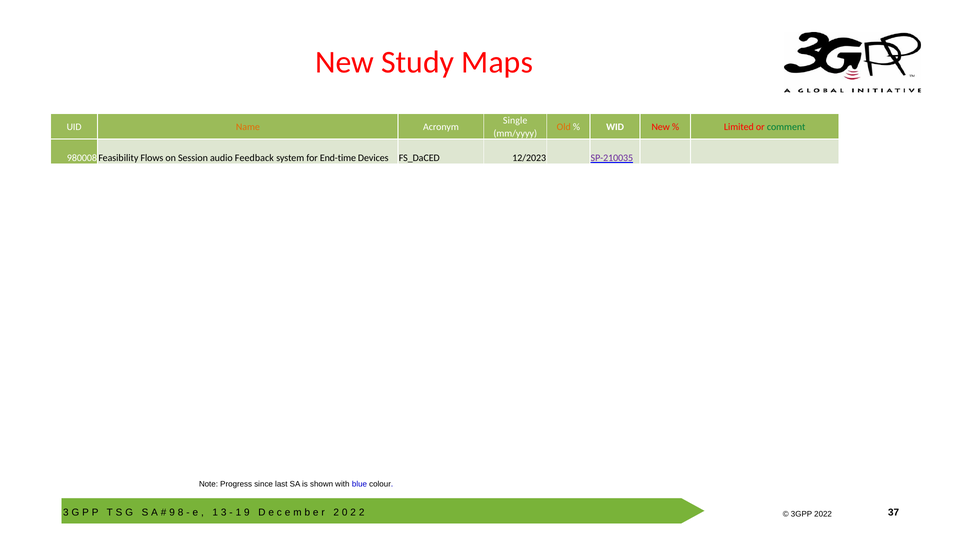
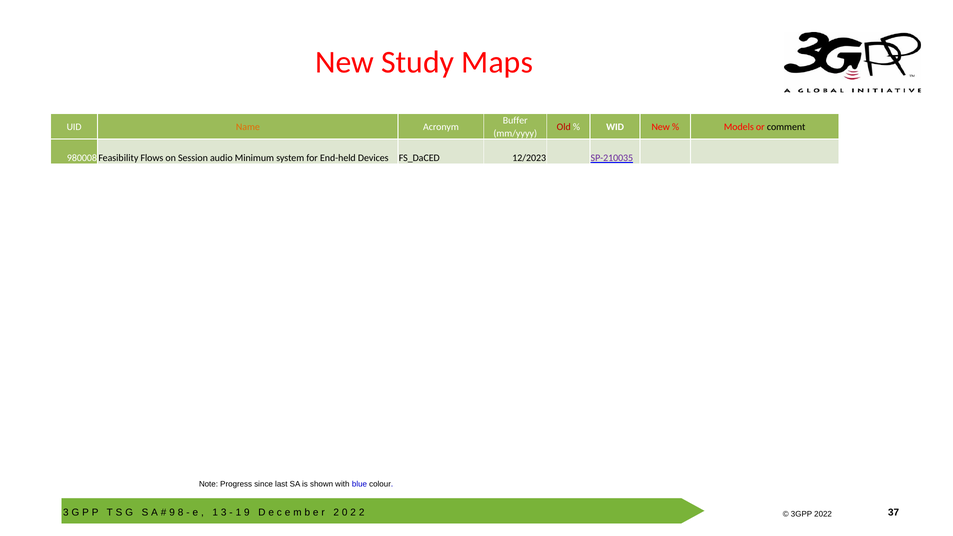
Single: Single -> Buffer
Old colour: orange -> red
Limited: Limited -> Models
comment colour: green -> black
Feedback: Feedback -> Minimum
End-time: End-time -> End-held
